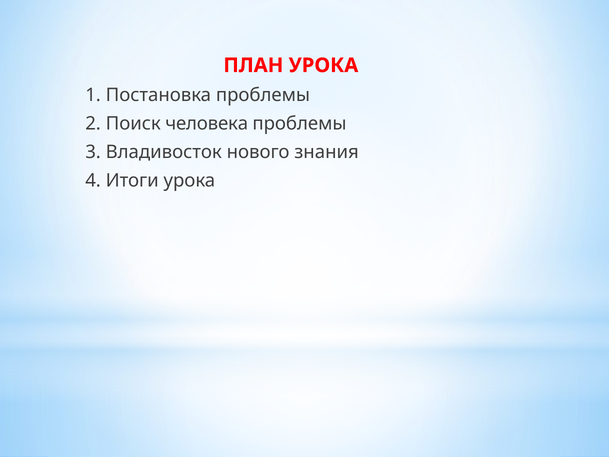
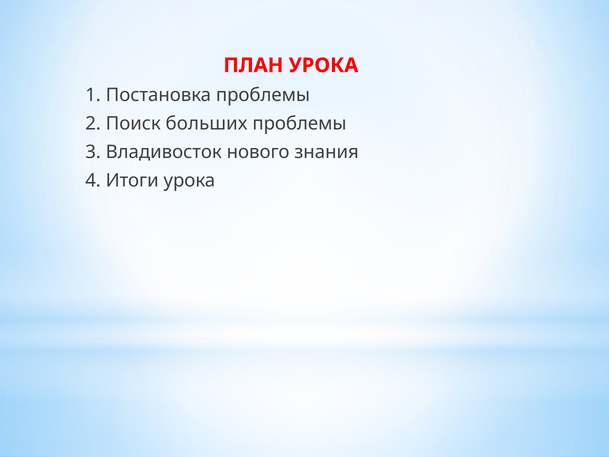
человека: человека -> больших
